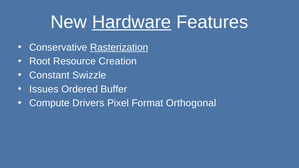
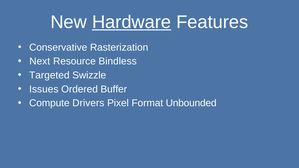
Rasterization underline: present -> none
Root: Root -> Next
Creation: Creation -> Bindless
Constant: Constant -> Targeted
Orthogonal: Orthogonal -> Unbounded
